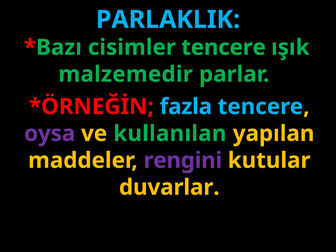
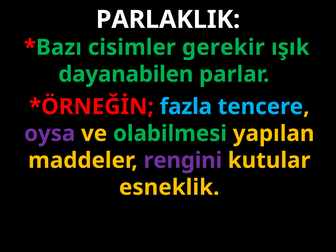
PARLAKLIK colour: light blue -> white
cisimler tencere: tencere -> gerekir
malzemedir: malzemedir -> dayanabilen
kullanılan: kullanılan -> olabilmesi
duvarlar: duvarlar -> esneklik
